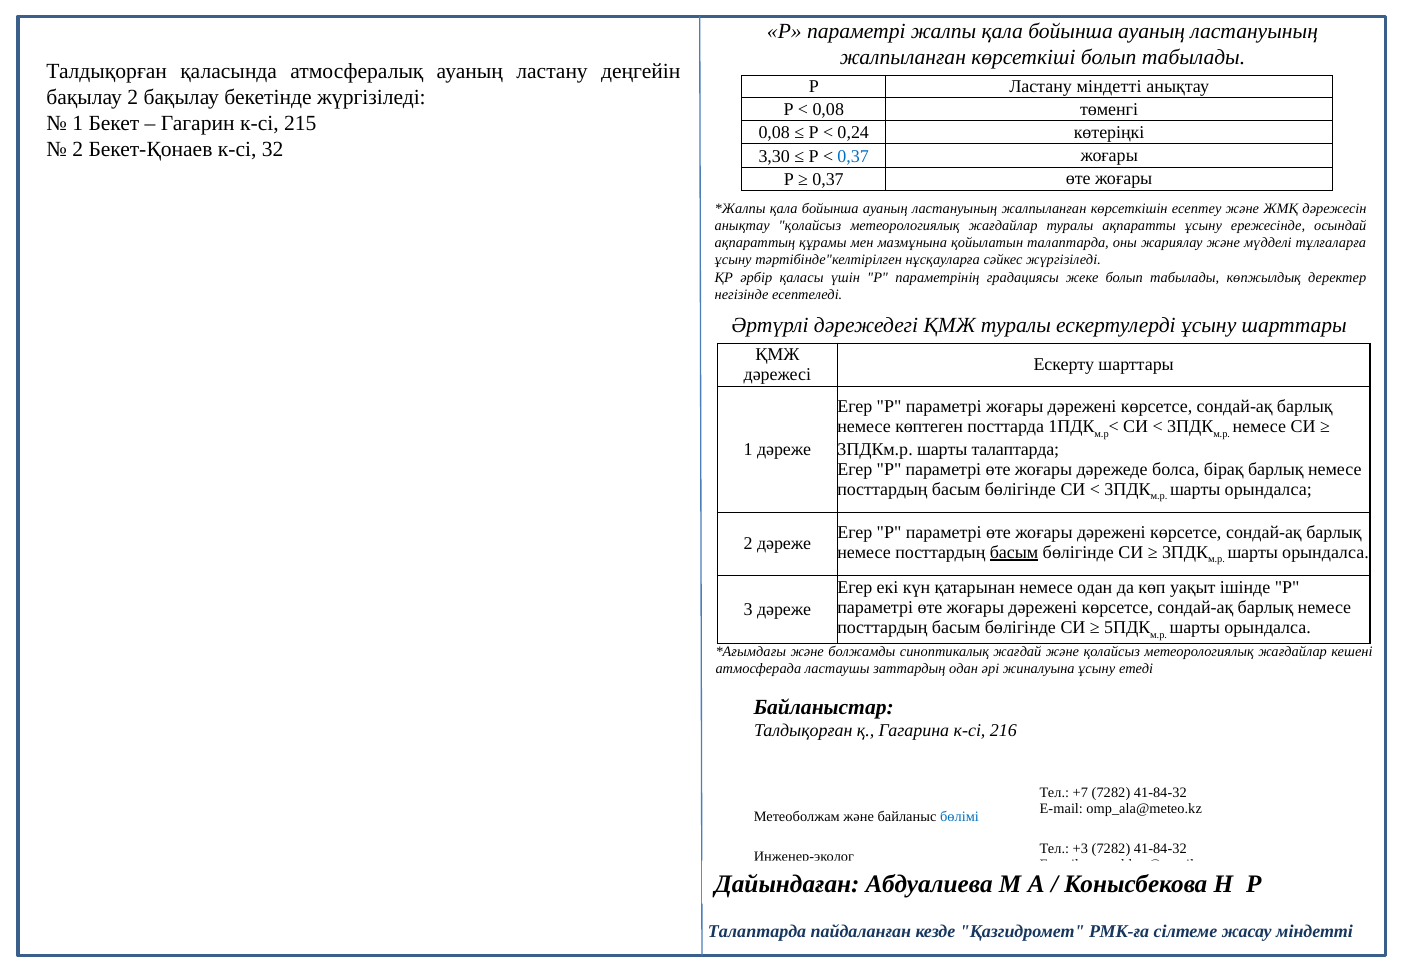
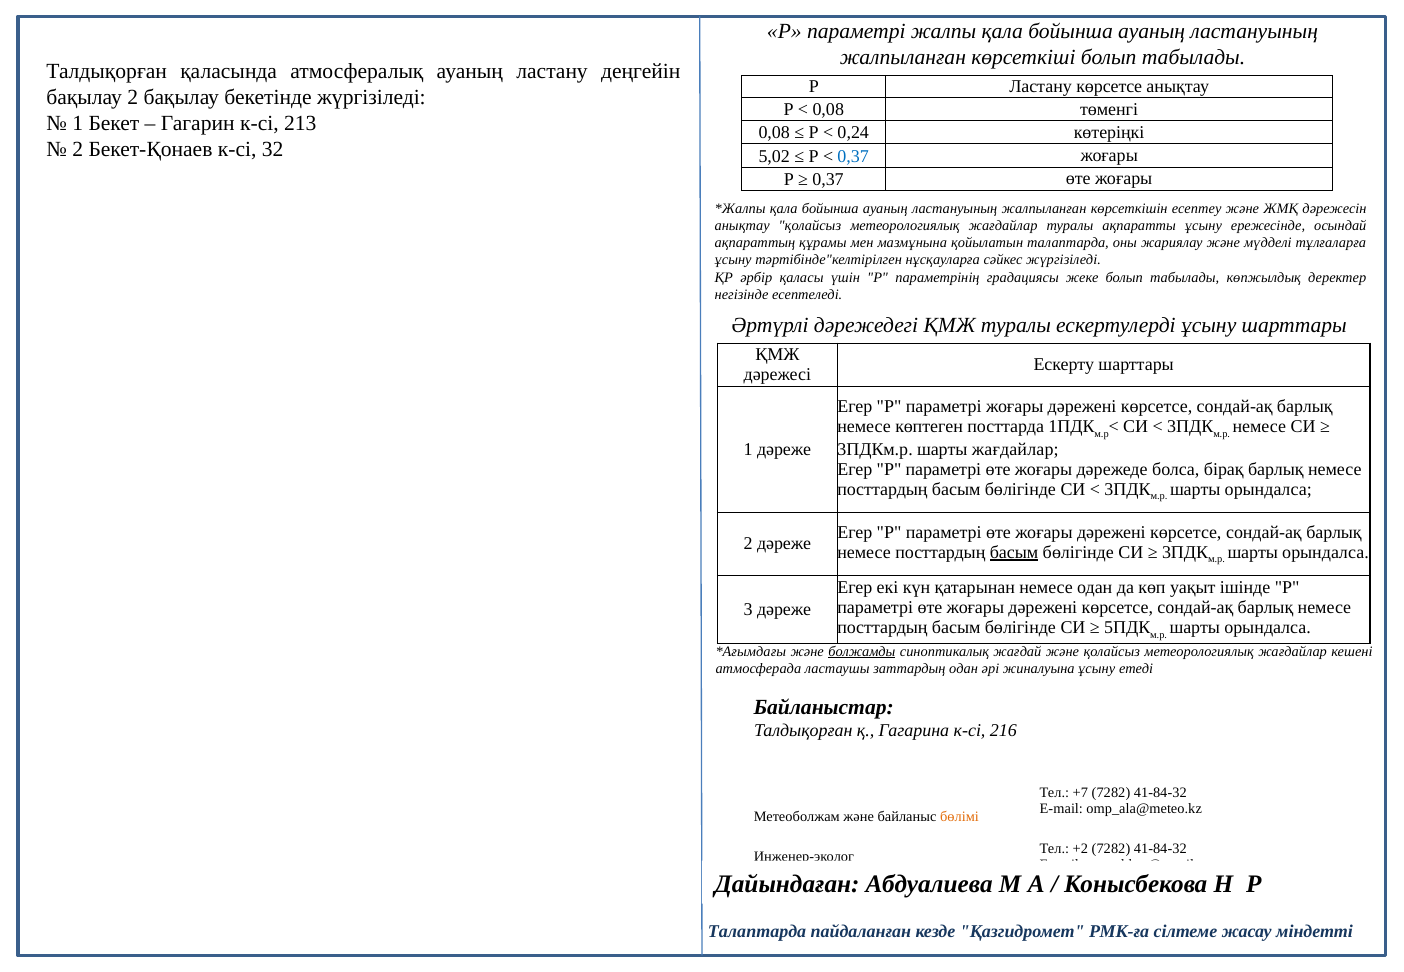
Ластану міндетті: міндетті -> көрсетсе
215: 215 -> 213
3,30: 3,30 -> 5,02
шарты талаптарда: талаптарда -> жағдайлар
болжамды underline: none -> present
бөлімі colour: blue -> orange
+3: +3 -> +2
